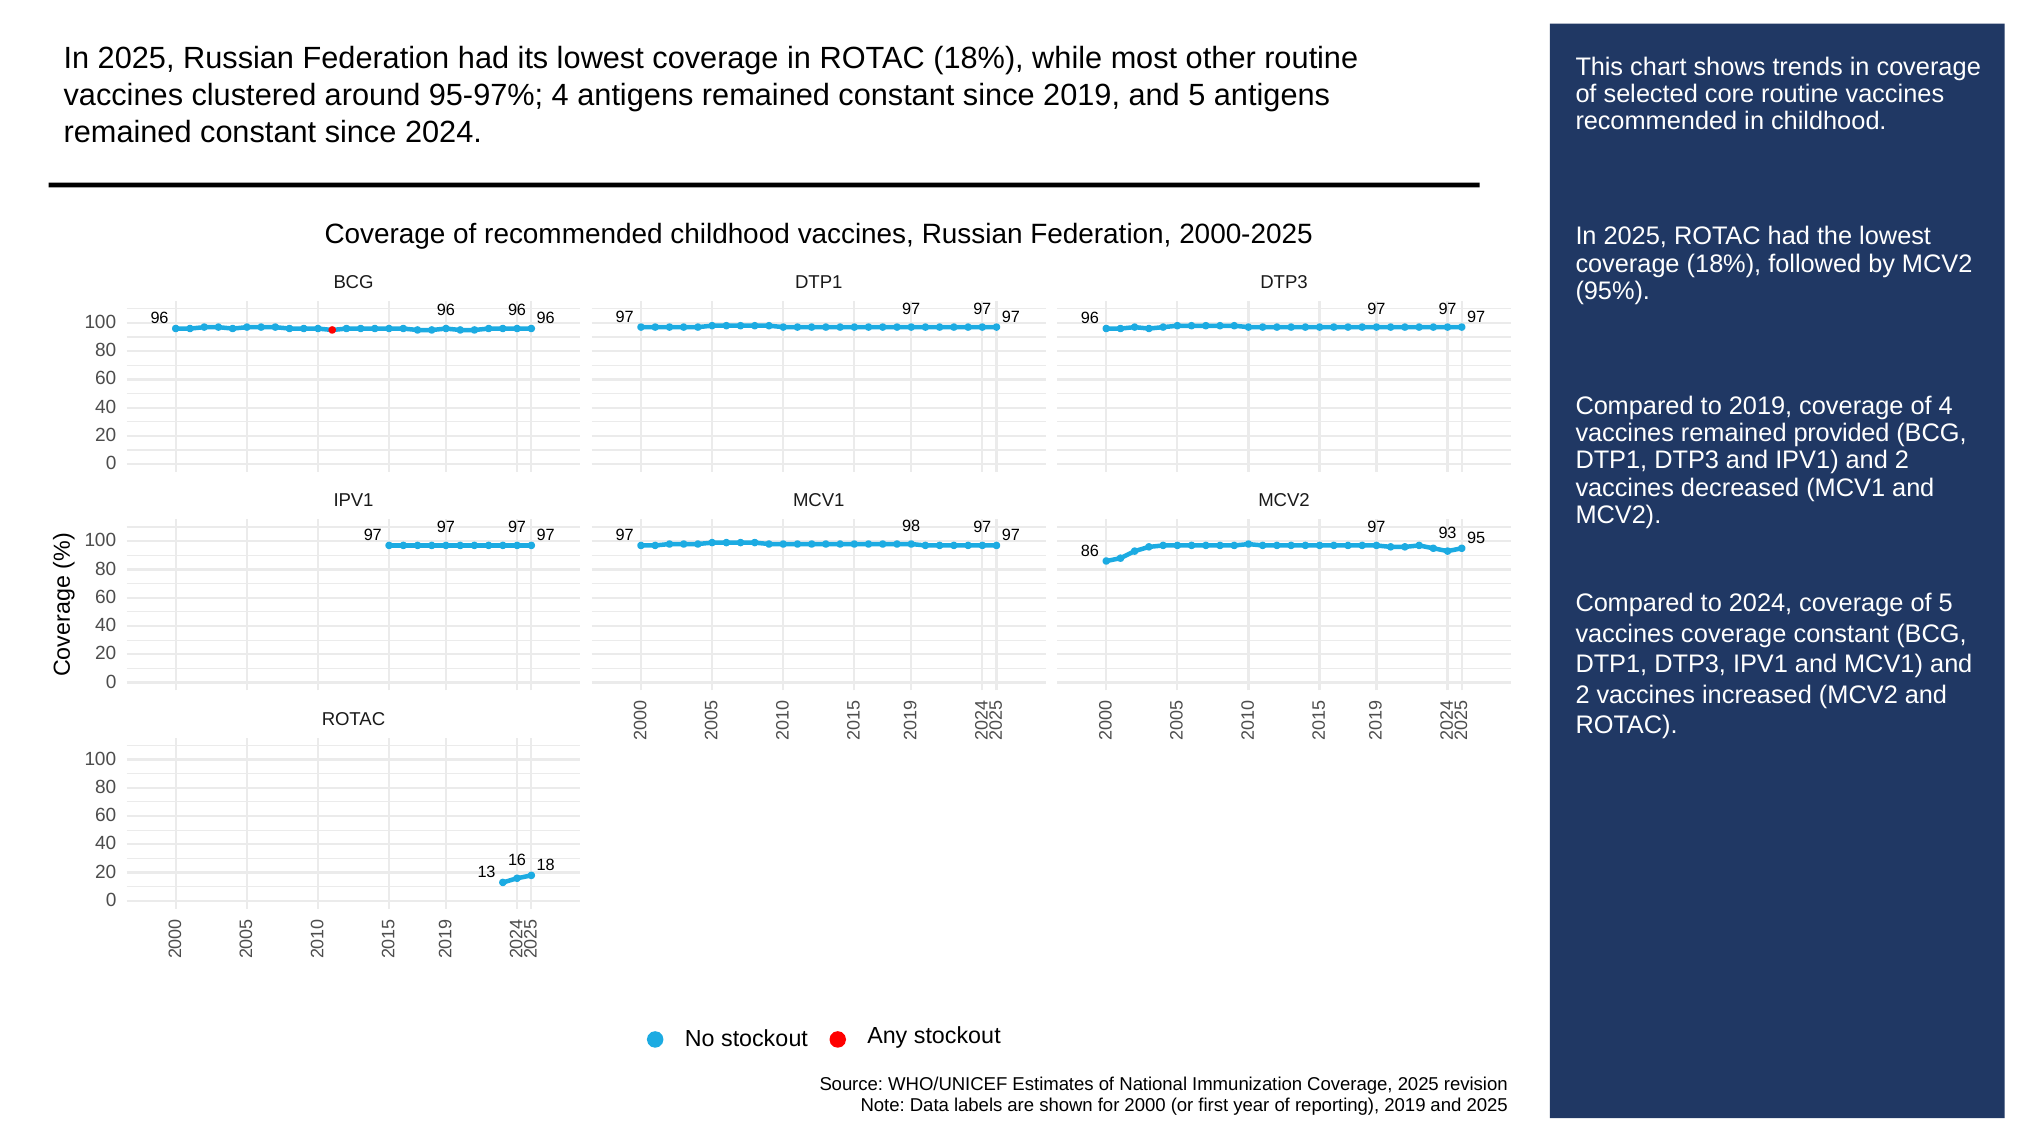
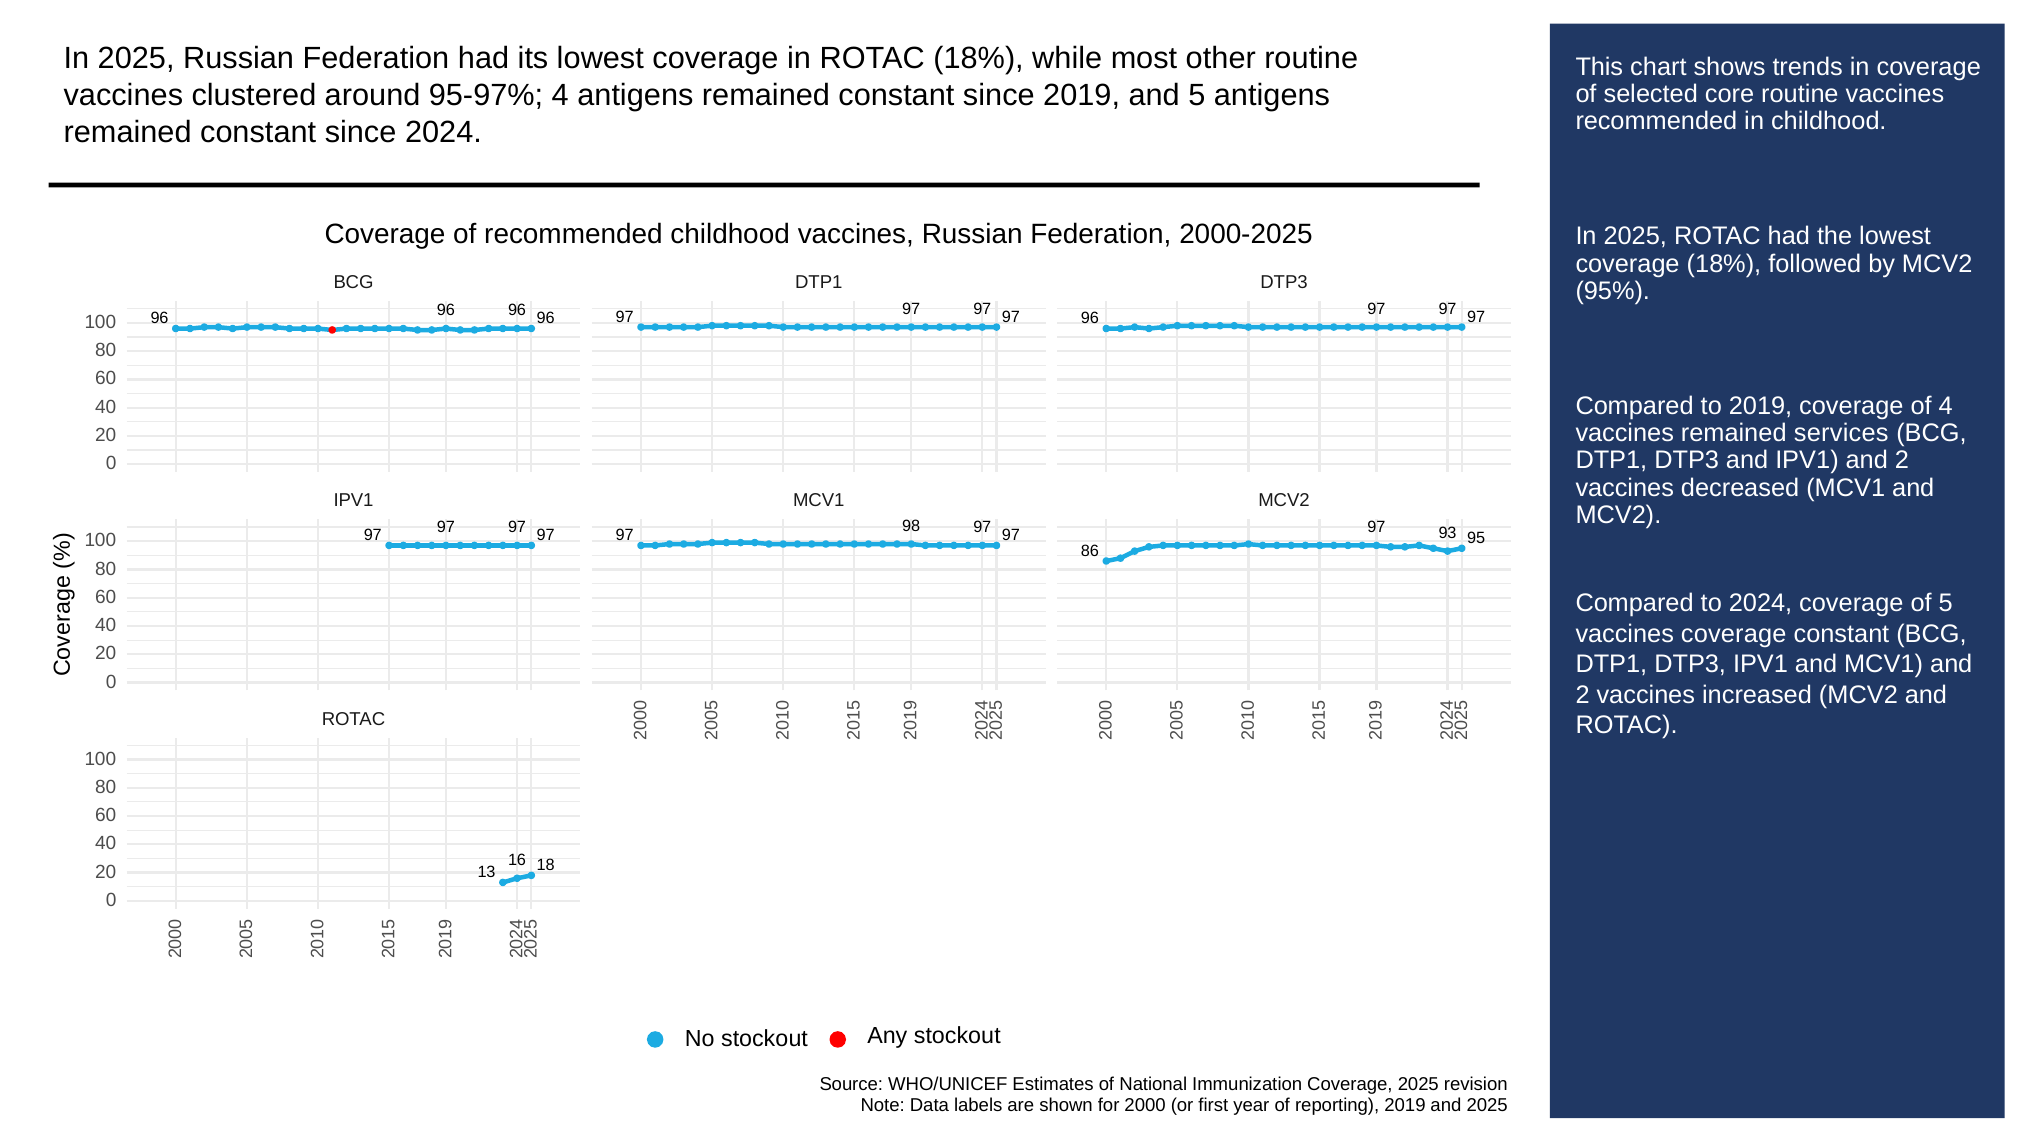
provided: provided -> services
